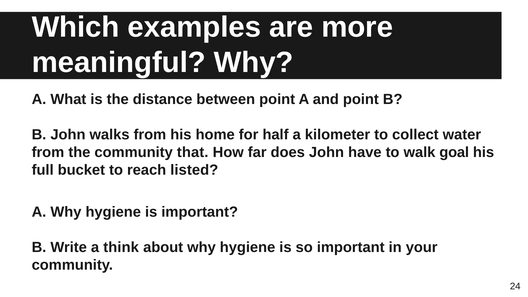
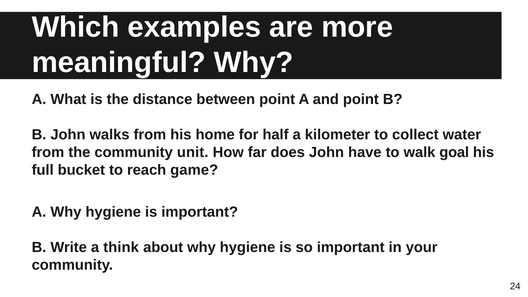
that: that -> unit
listed: listed -> game
